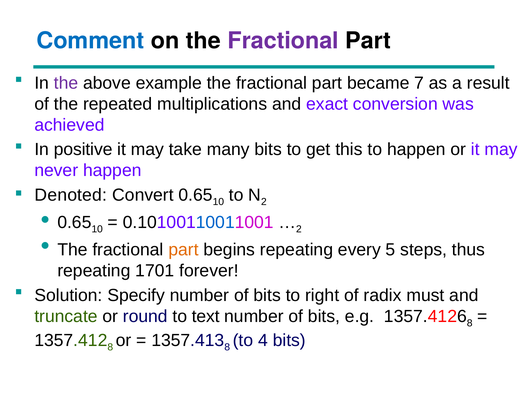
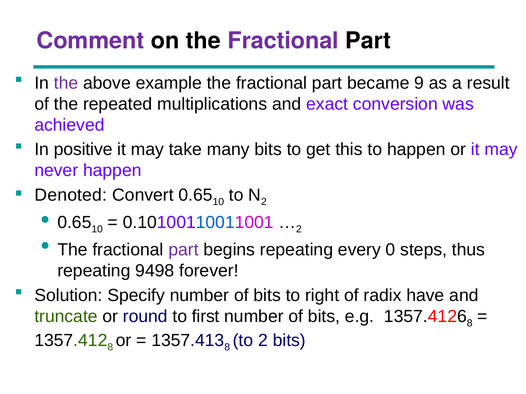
Comment colour: blue -> purple
7: 7 -> 9
part at (184, 250) colour: orange -> purple
5: 5 -> 0
1701: 1701 -> 9498
must: must -> have
text: text -> first
to 4: 4 -> 2
